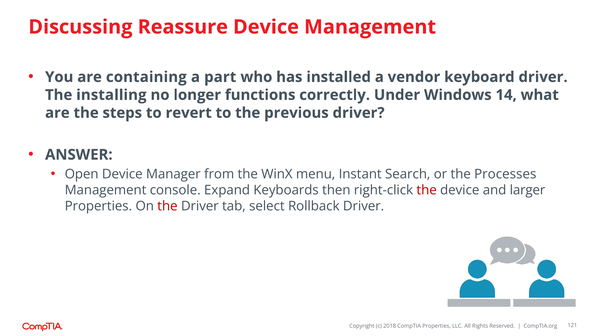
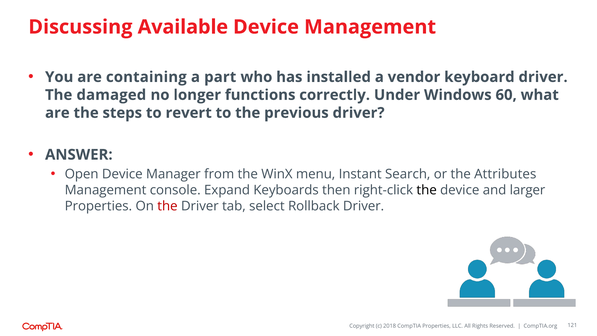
Reassure: Reassure -> Available
installing: installing -> damaged
14: 14 -> 60
Processes: Processes -> Attributes
the at (427, 190) colour: red -> black
